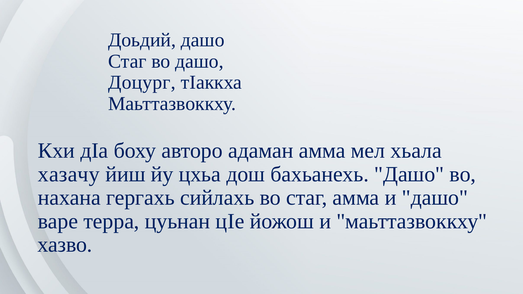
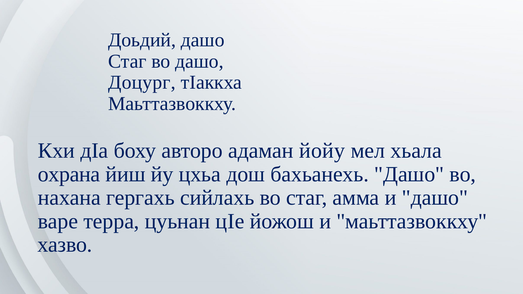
адаман амма: амма -> йойу
хазачу: хазачу -> охрана
